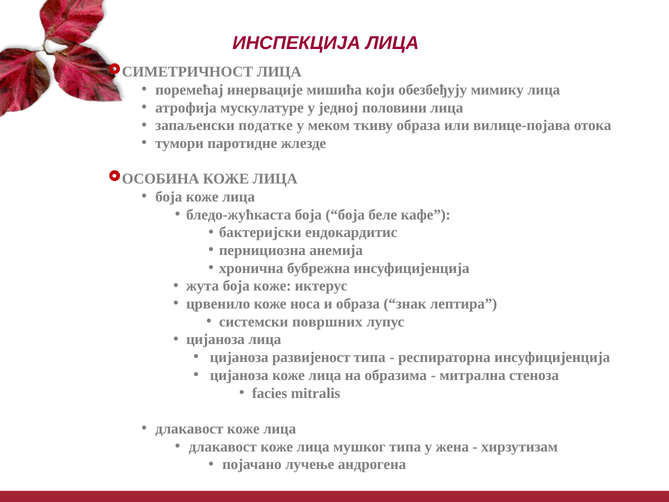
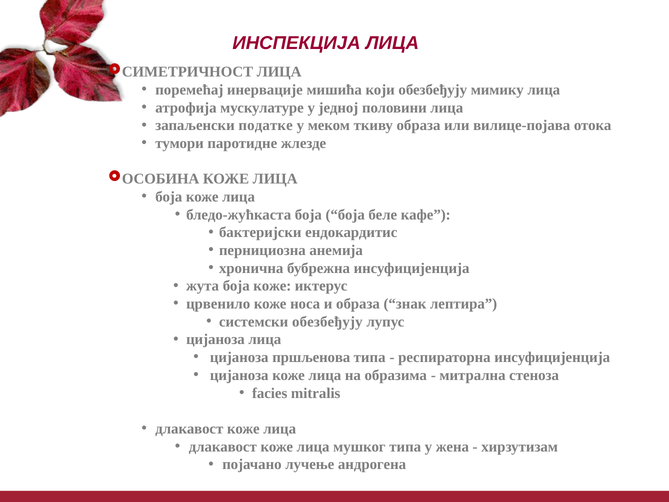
системски површних: површних -> обезбеђују
развијеност: развијеност -> пршљенова
